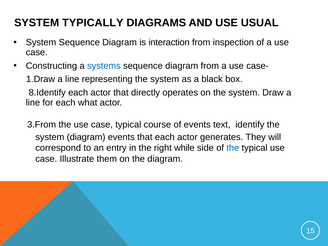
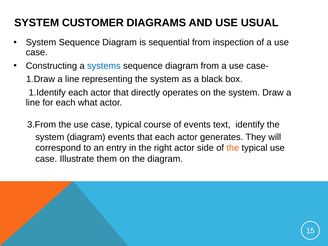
TYPICALLY: TYPICALLY -> CUSTOMER
interaction: interaction -> sequential
8.Identify: 8.Identify -> 1.Identify
right while: while -> actor
the at (233, 148) colour: blue -> orange
